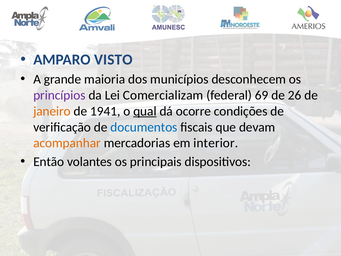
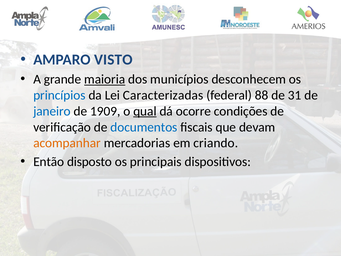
maioria underline: none -> present
princípios colour: purple -> blue
Comercializam: Comercializam -> Caracterizadas
69: 69 -> 88
26: 26 -> 31
janeiro colour: orange -> blue
1941: 1941 -> 1909
interior: interior -> criando
volantes: volantes -> disposto
